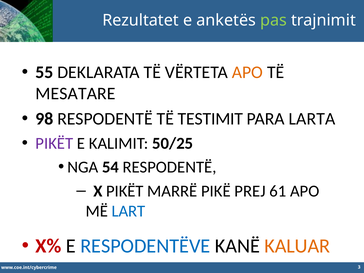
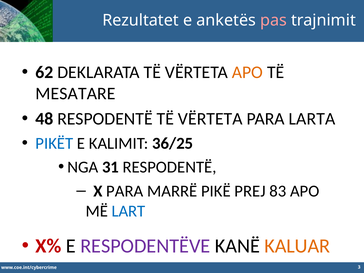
pas colour: light green -> pink
55: 55 -> 62
98: 98 -> 48
RESPODENTË TË TESTIMIT: TESTIMIT -> VËRTETA
PIKËT at (54, 143) colour: purple -> blue
50/25: 50/25 -> 36/25
54: 54 -> 31
X PIKËT: PIKËT -> PARA
61: 61 -> 83
RESPODENTËVE colour: blue -> purple
